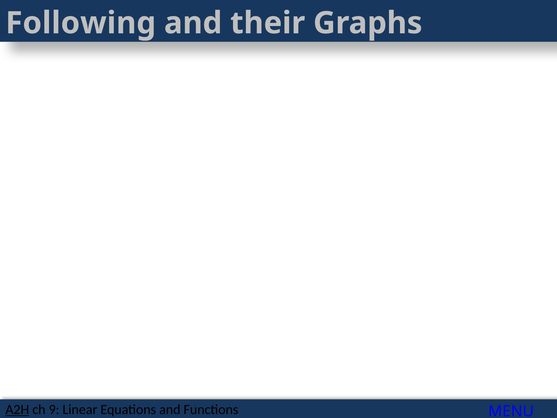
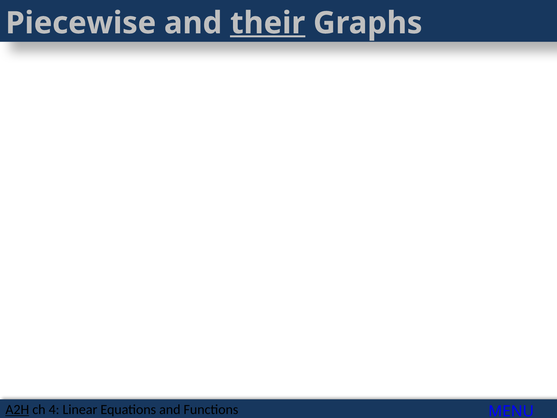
Following: Following -> Piecewise
their underline: none -> present
9: 9 -> 4
